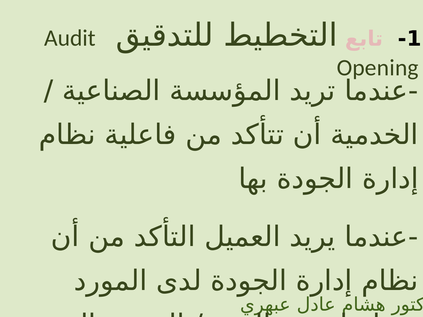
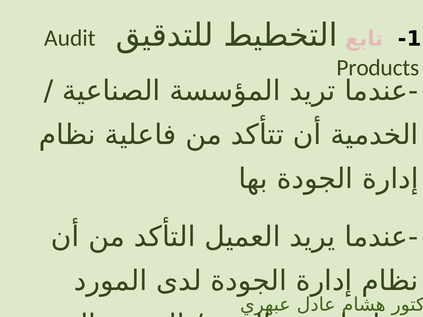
Opening: Opening -> Products
